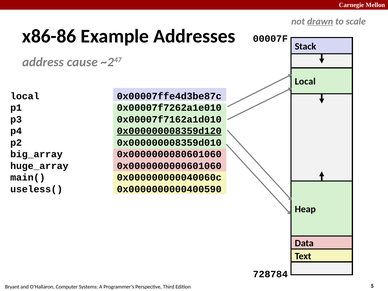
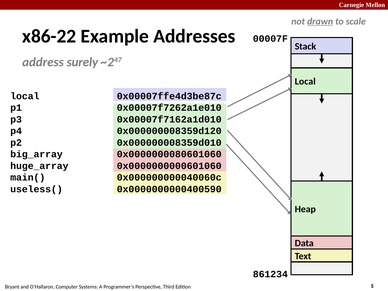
x86-86: x86-86 -> x86-22
cause: cause -> surely
0x000000008359d120 underline: present -> none
728784: 728784 -> 861234
